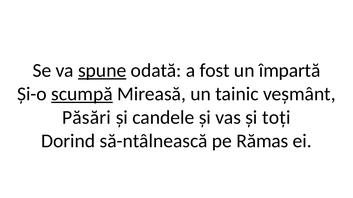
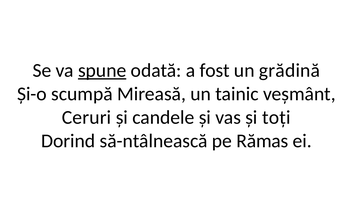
împartă: împartă -> grădină
scumpă underline: present -> none
Păsări: Păsări -> Ceruri
